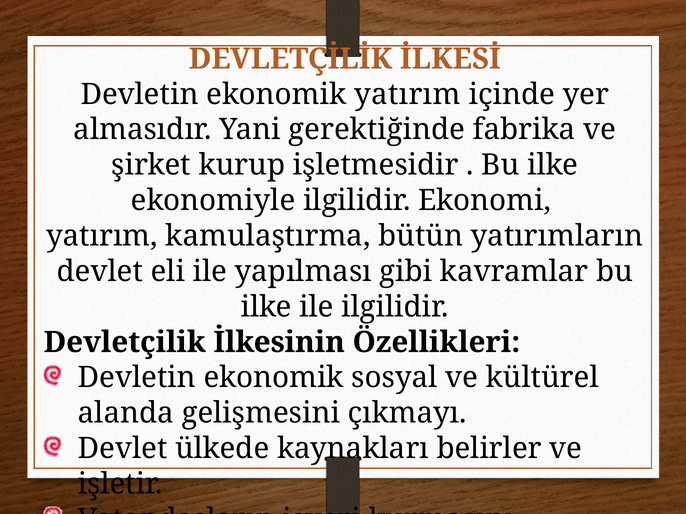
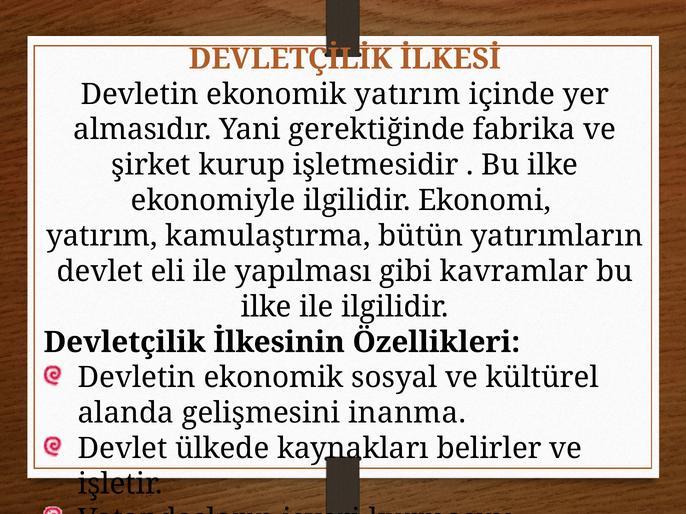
çıkmayı: çıkmayı -> inanma
